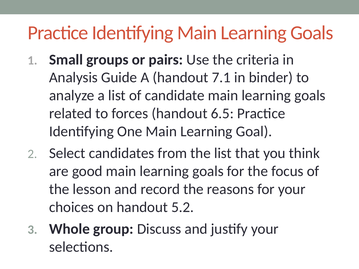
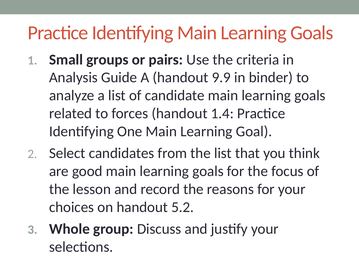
7.1: 7.1 -> 9.9
6.5: 6.5 -> 1.4
